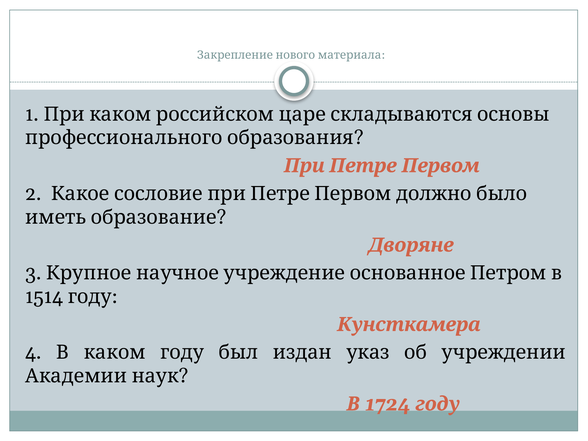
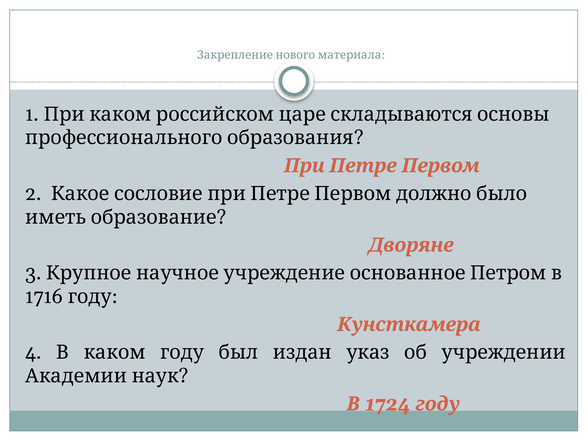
1514: 1514 -> 1716
